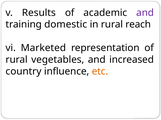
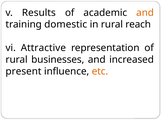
and at (145, 13) colour: purple -> orange
Marketed: Marketed -> Attractive
vegetables: vegetables -> businesses
country: country -> present
